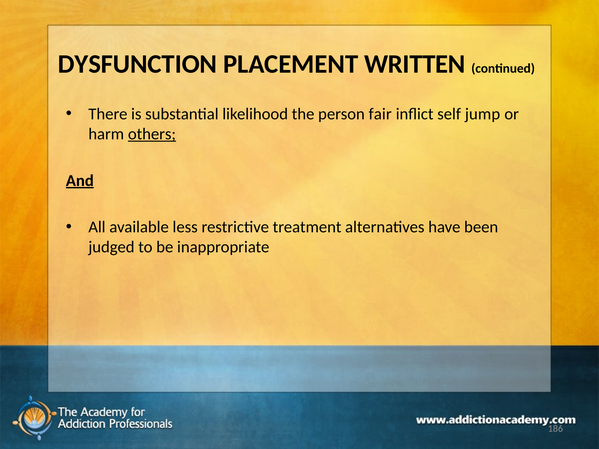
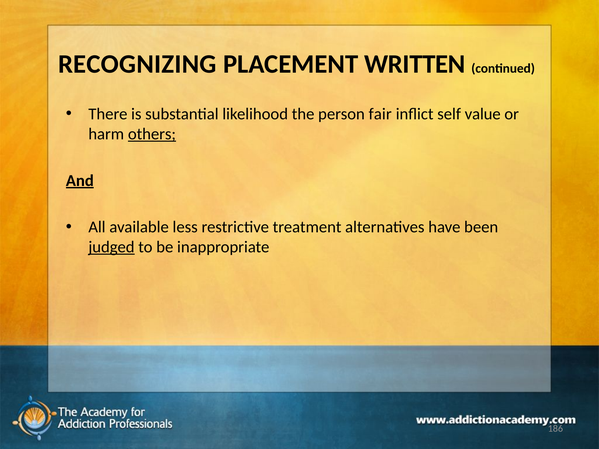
DYSFUNCTION: DYSFUNCTION -> RECOGNIZING
jump: jump -> value
judged underline: none -> present
